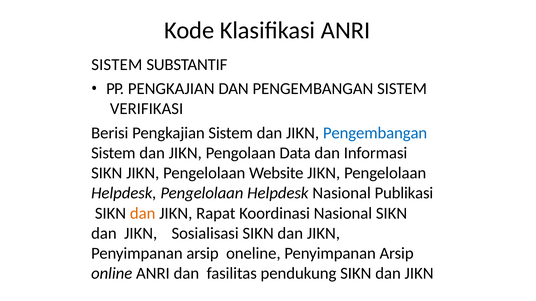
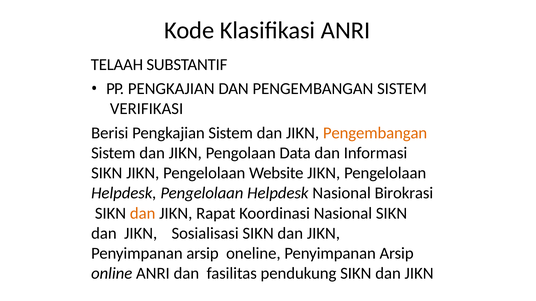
SISTEM at (117, 65): SISTEM -> TELAAH
Pengembangan at (375, 133) colour: blue -> orange
Publikasi: Publikasi -> Birokrasi
